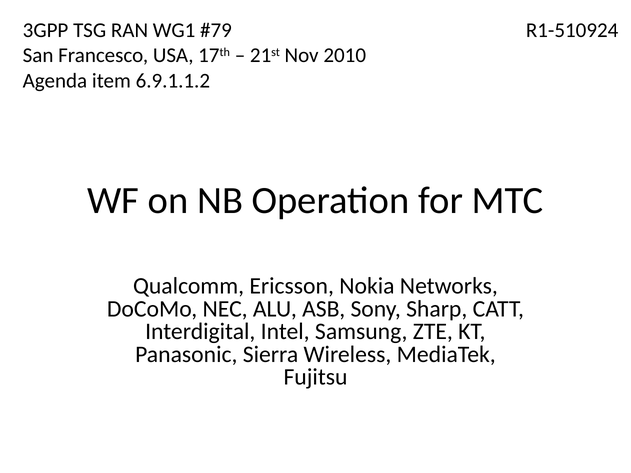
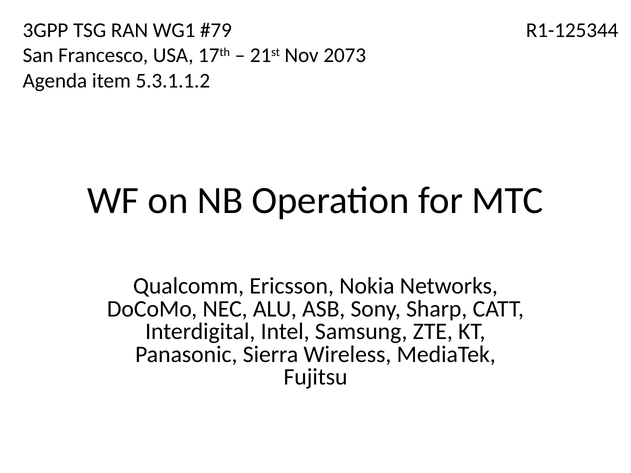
R1-510924: R1-510924 -> R1-125344
2010: 2010 -> 2073
6.9.1.1.2: 6.9.1.1.2 -> 5.3.1.1.2
